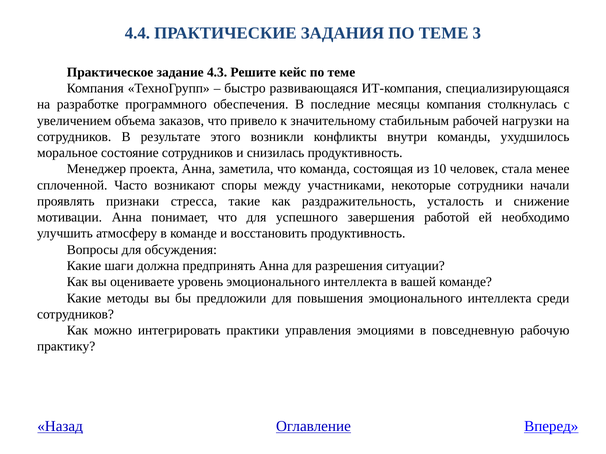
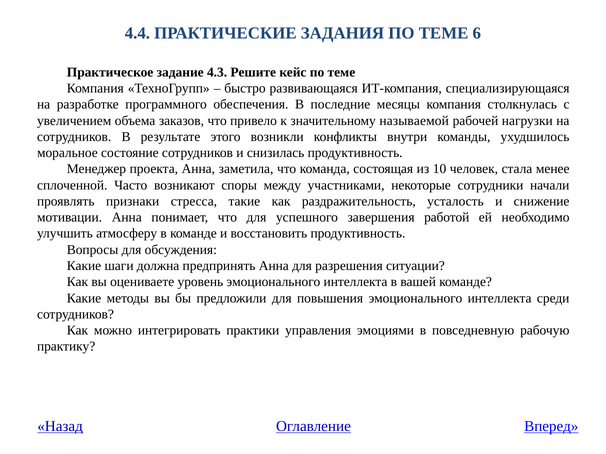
3: 3 -> 6
стабильным: стабильным -> называемой
